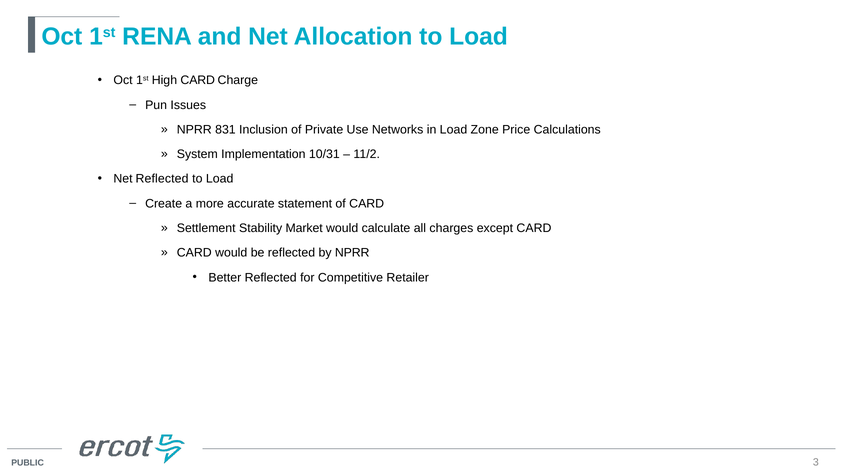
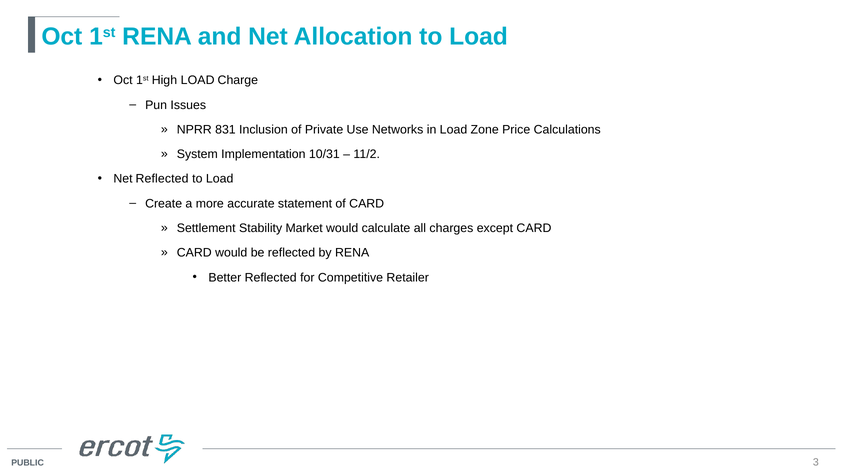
High CARD: CARD -> LOAD
by NPRR: NPRR -> RENA
